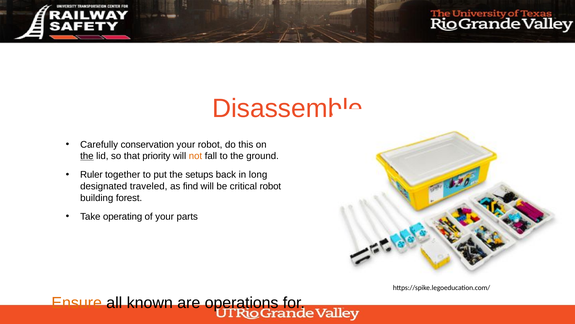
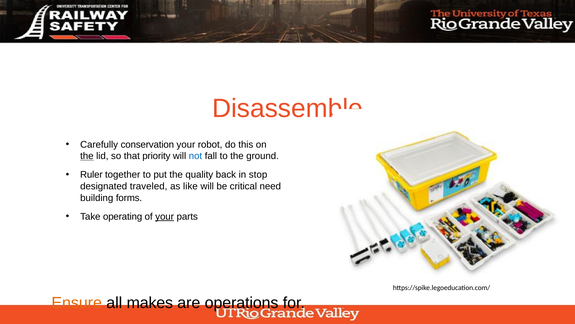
not colour: orange -> blue
setups: setups -> quality
long: long -> stop
find: find -> like
critical robot: robot -> need
forest: forest -> forms
your at (165, 216) underline: none -> present
known: known -> makes
